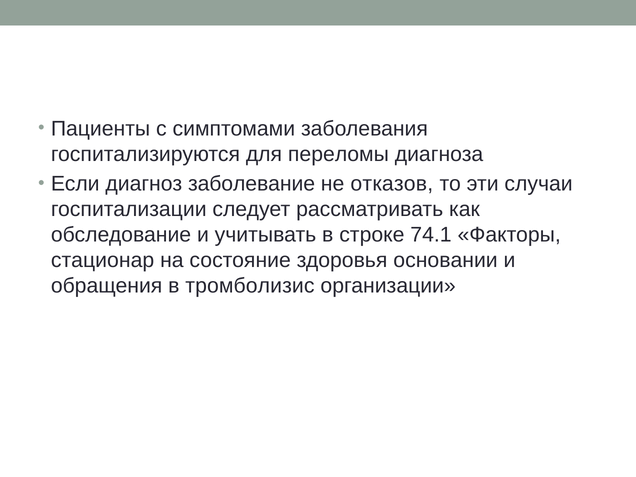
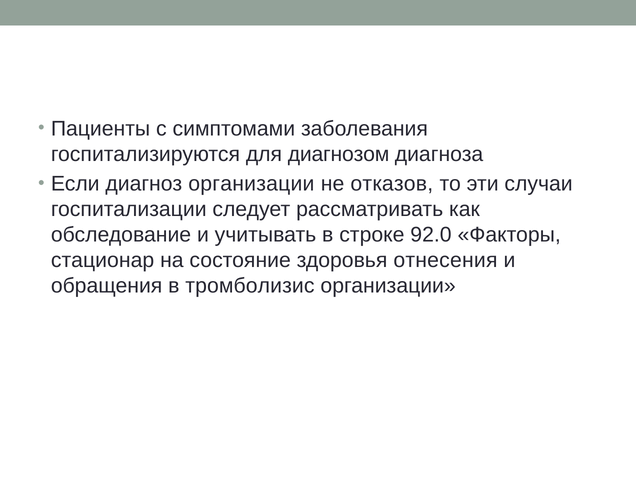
переломы: переломы -> диагнозом
диагноз заболевание: заболевание -> организации
74.1: 74.1 -> 92.0
основании: основании -> отнесения
